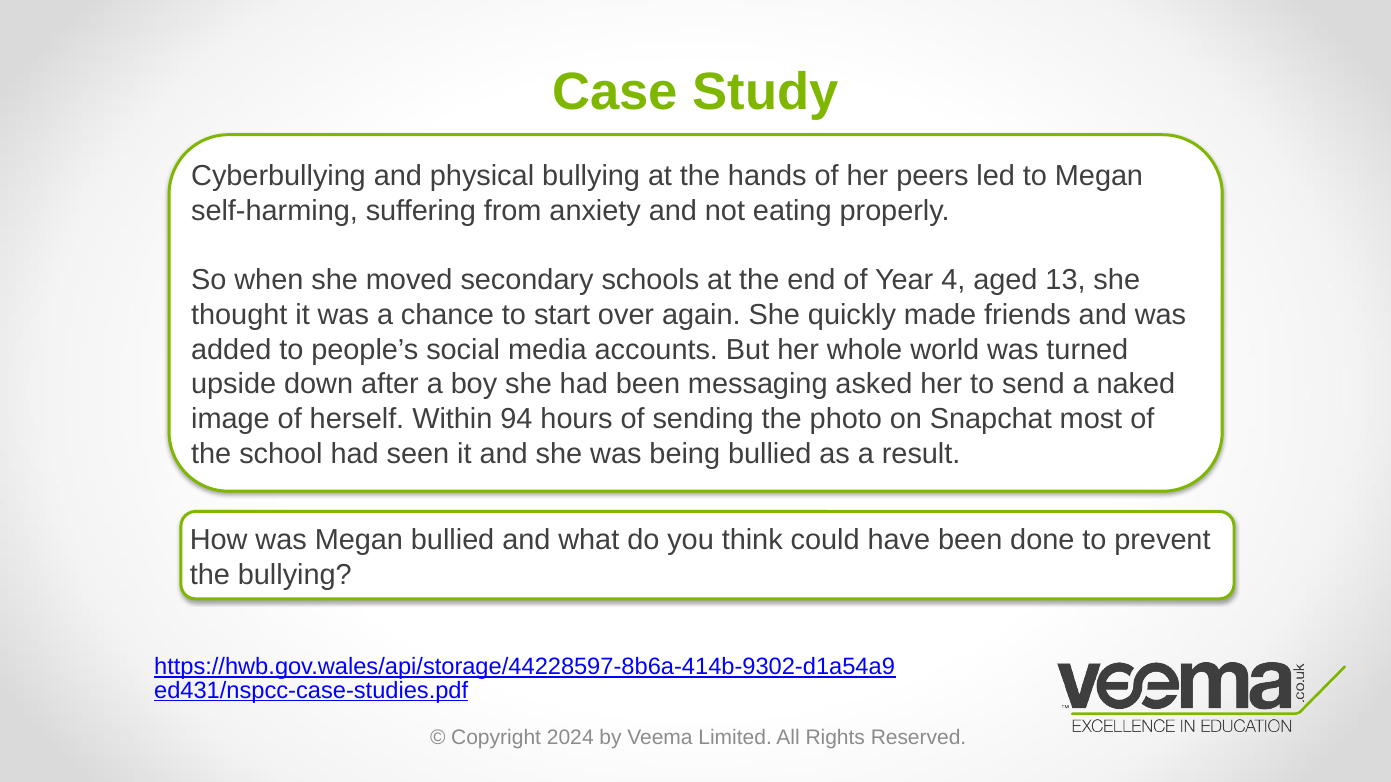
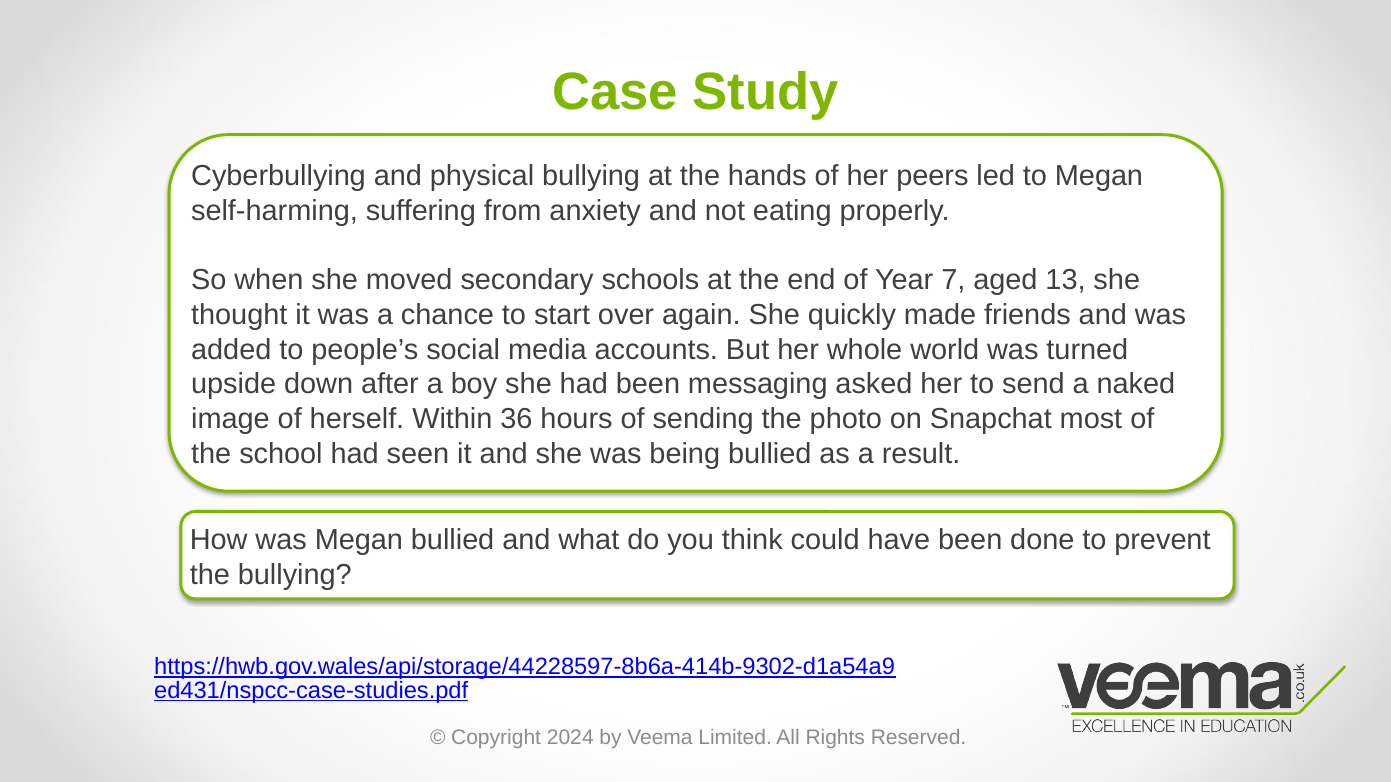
4: 4 -> 7
94: 94 -> 36
